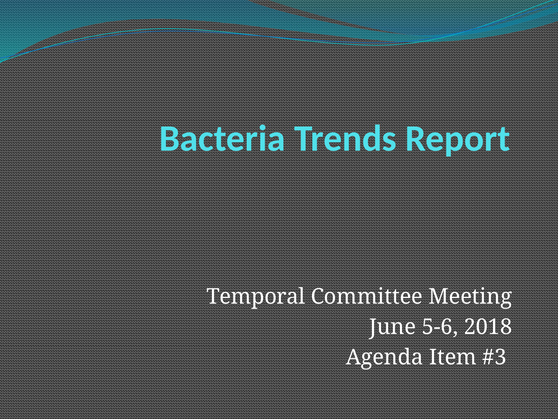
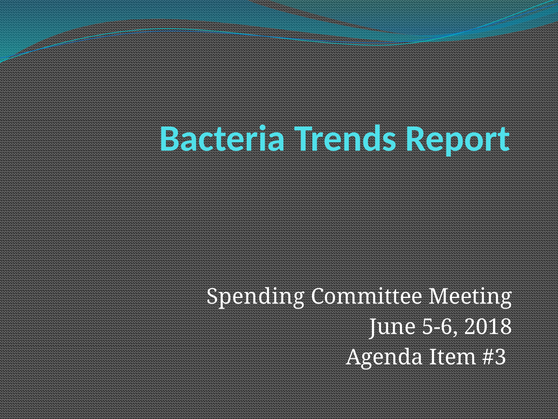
Temporal: Temporal -> Spending
